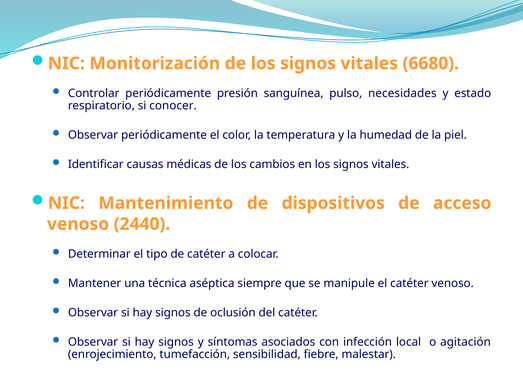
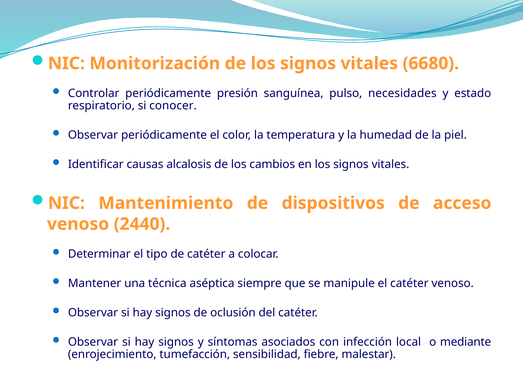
médicas: médicas -> alcalosis
agitación: agitación -> mediante
